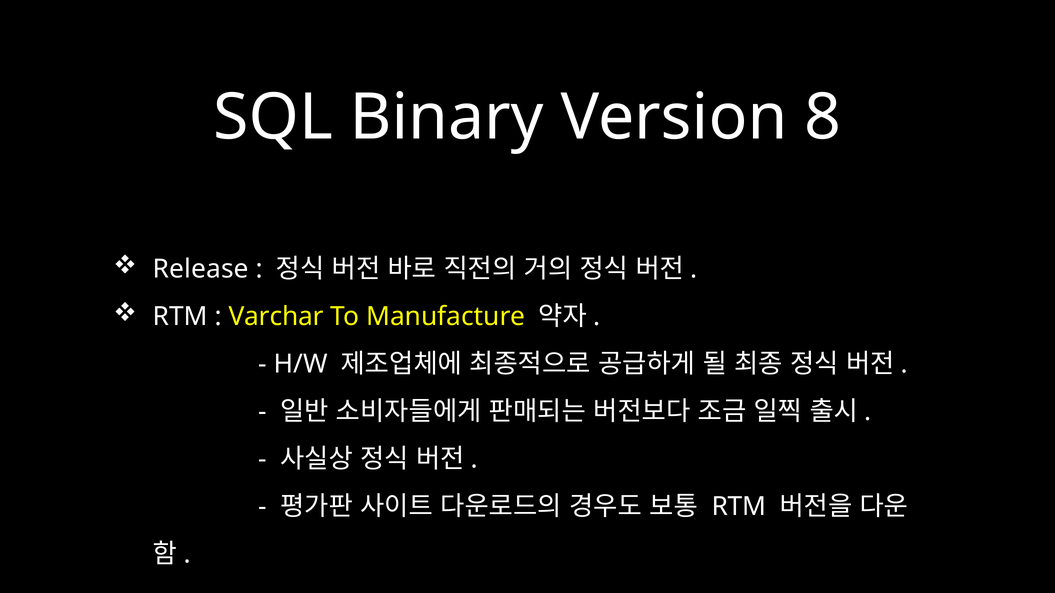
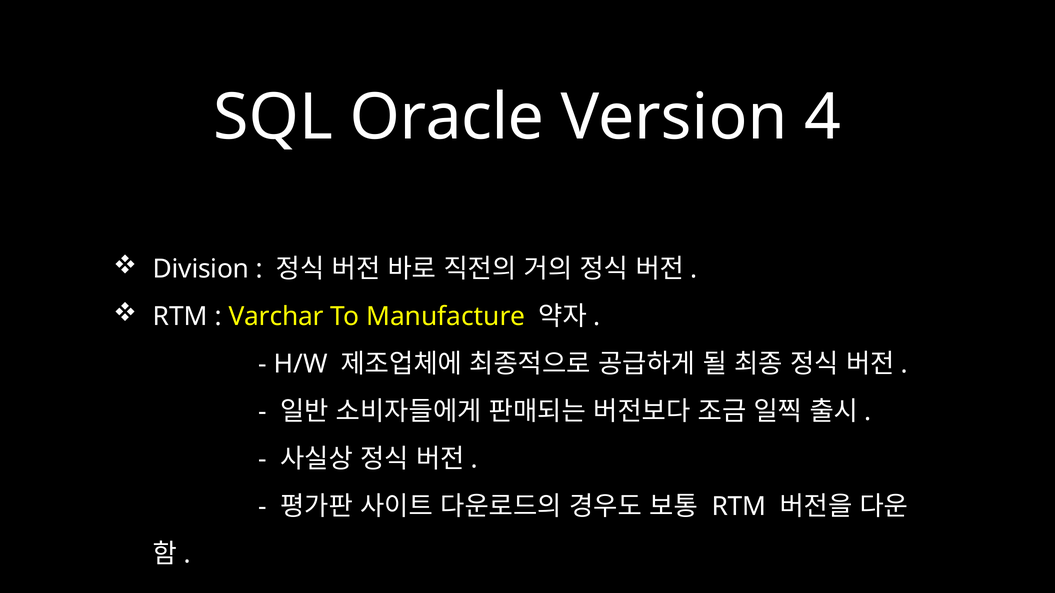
Binary: Binary -> Oracle
8: 8 -> 4
Release: Release -> Division
